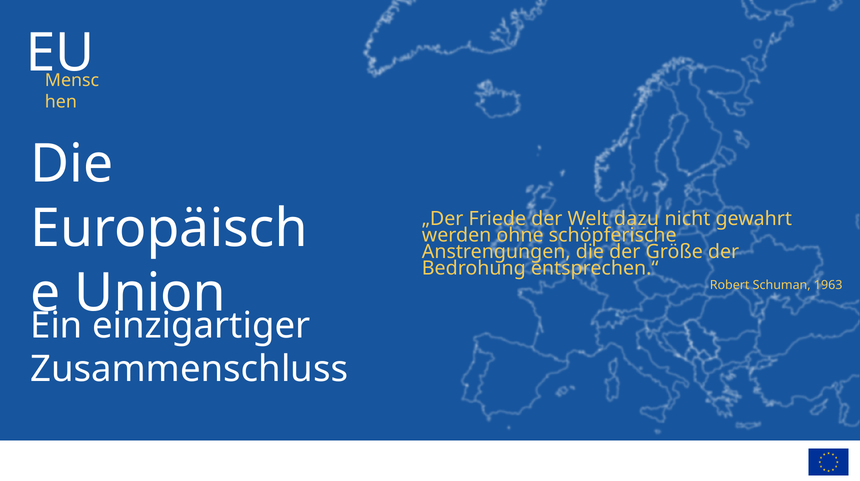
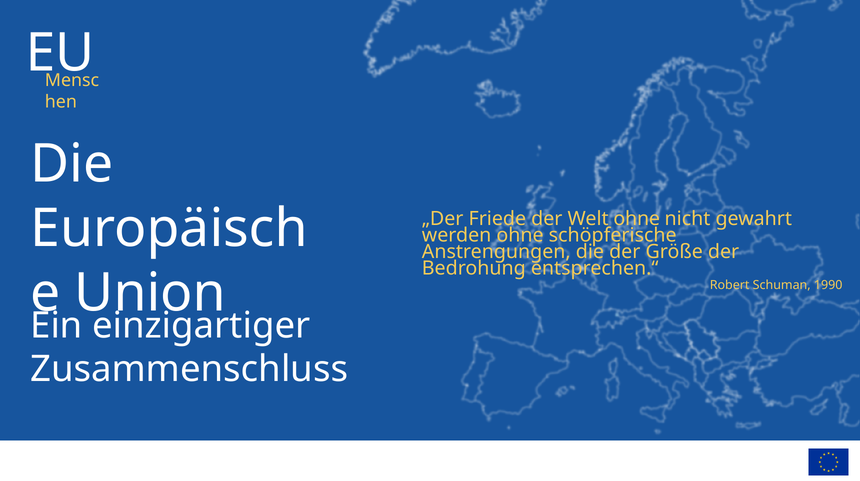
Welt dazu: dazu -> ohne
1963: 1963 -> 1990
